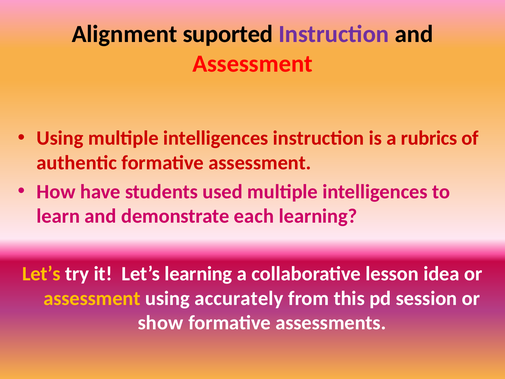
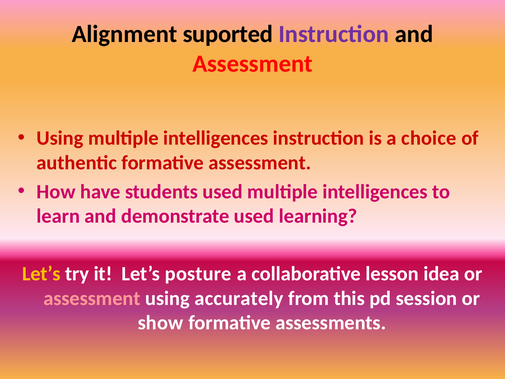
rubrics: rubrics -> choice
demonstrate each: each -> used
Let’s learning: learning -> posture
assessment at (92, 298) colour: yellow -> pink
